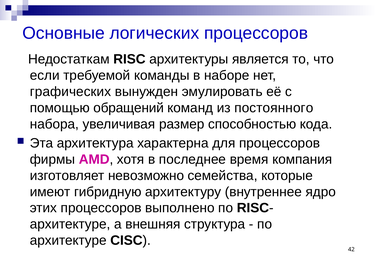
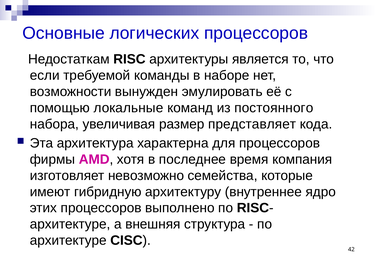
графических: графических -> возможности
обращений: обращений -> локальные
способностью: способностью -> представляет
